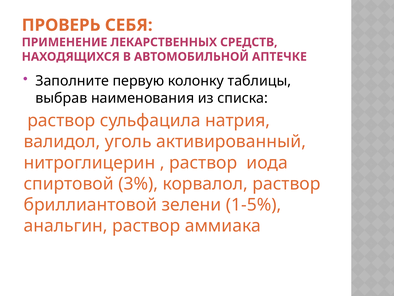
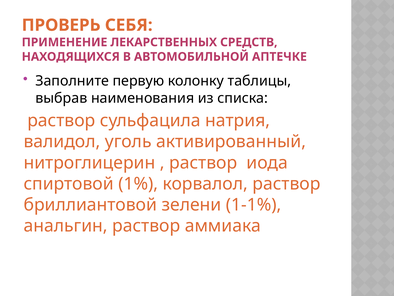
3%: 3% -> 1%
1-5%: 1-5% -> 1-1%
